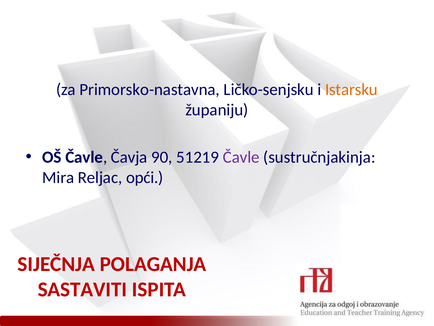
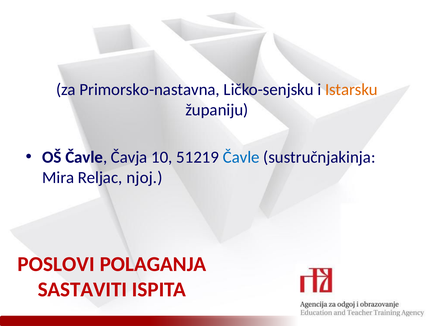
90: 90 -> 10
Čavle at (241, 157) colour: purple -> blue
opći: opći -> njoj
SIJEČNJA: SIJEČNJA -> POSLOVI
